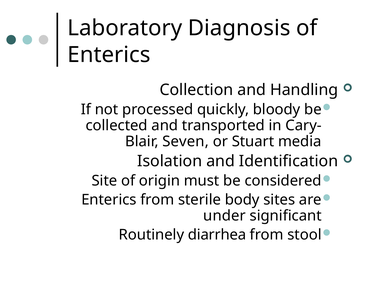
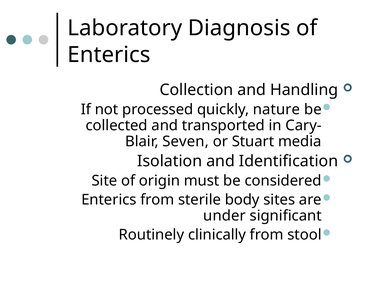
bloody: bloody -> nature
diarrhea: diarrhea -> clinically
